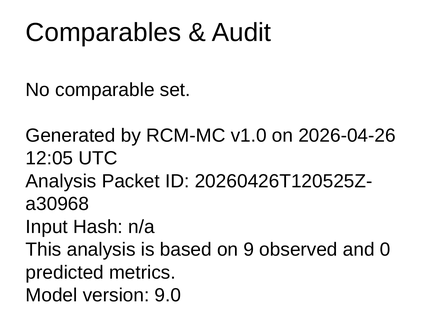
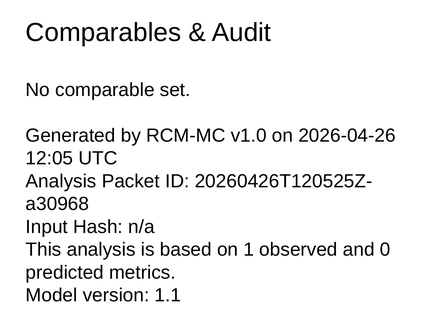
9: 9 -> 1
9.0: 9.0 -> 1.1
